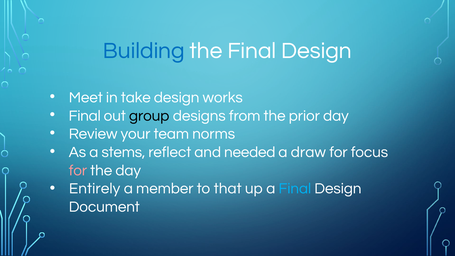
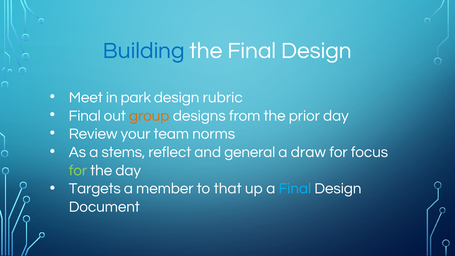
take: take -> park
works: works -> rubric
group colour: black -> orange
needed: needed -> general
for at (78, 170) colour: pink -> light green
Entirely: Entirely -> Targets
